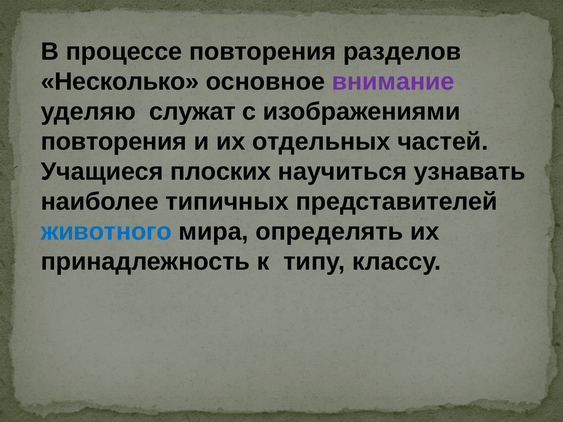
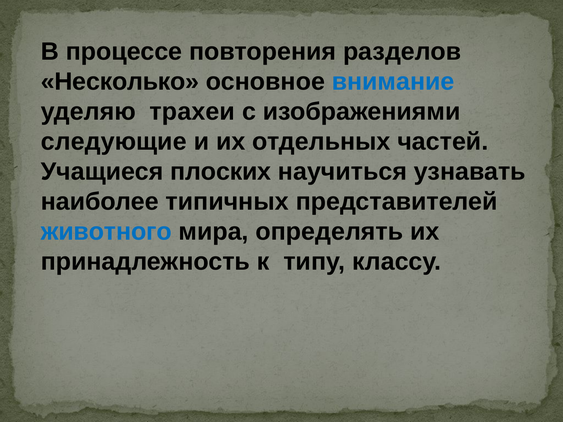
внимание colour: purple -> blue
служат: служат -> трахеи
повторения at (114, 142): повторения -> следующие
